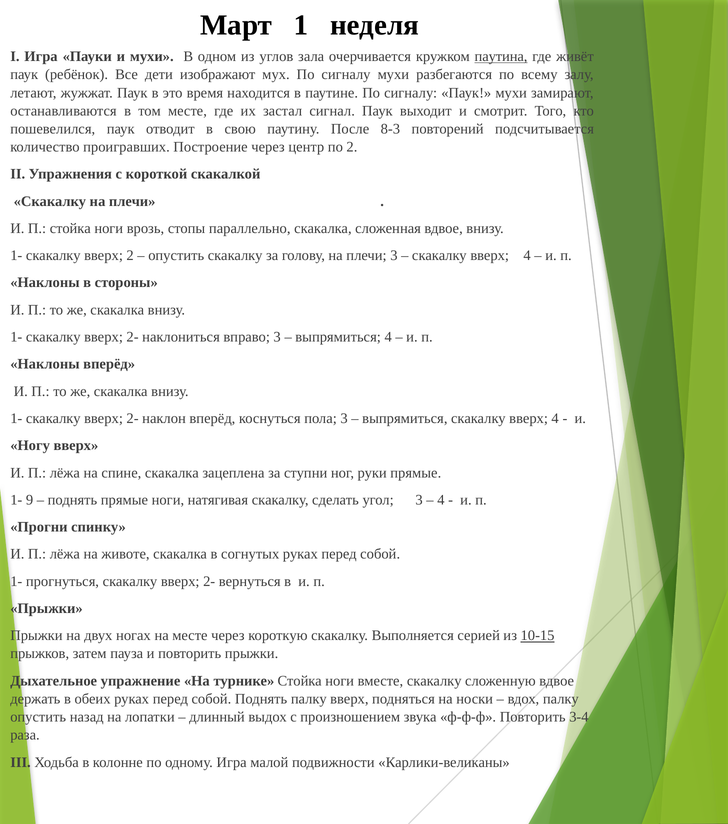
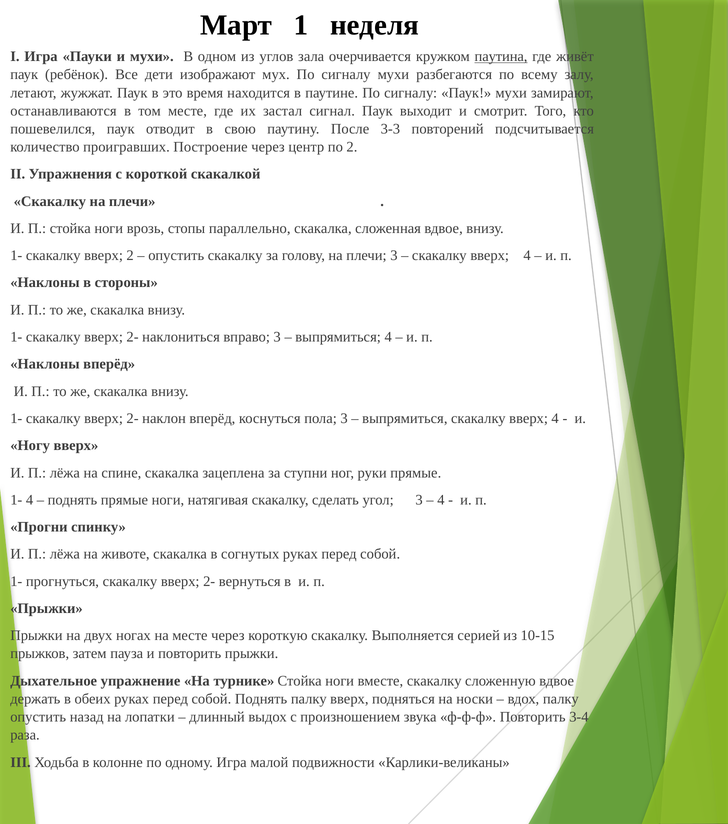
8-3: 8-3 -> 3-3
1- 9: 9 -> 4
10-15 underline: present -> none
